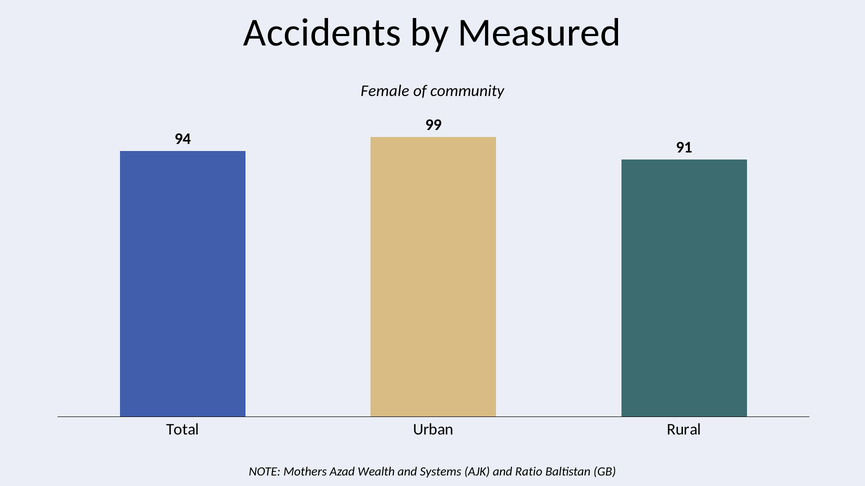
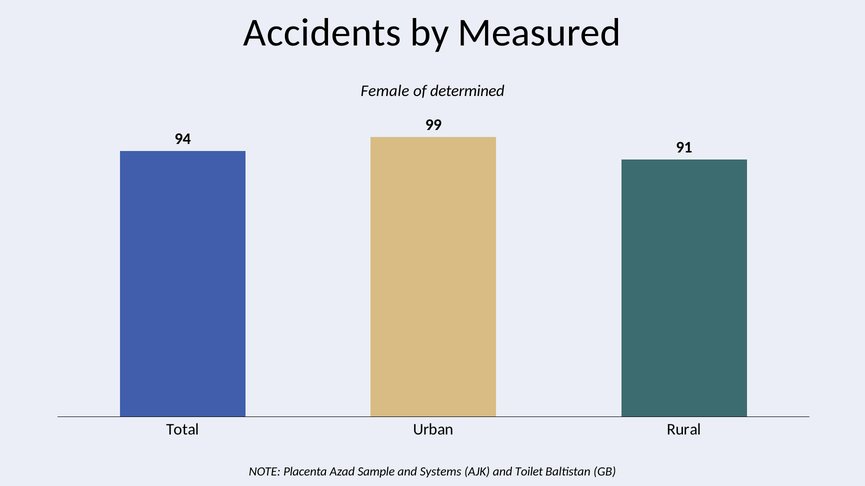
community: community -> determined
Mothers: Mothers -> Placenta
Wealth: Wealth -> Sample
Ratio: Ratio -> Toilet
